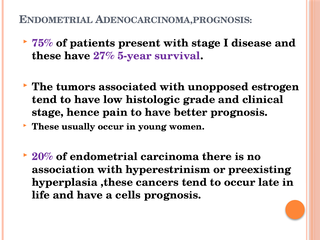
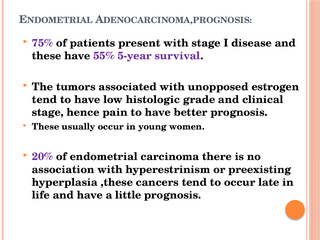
27%: 27% -> 55%
cells: cells -> little
